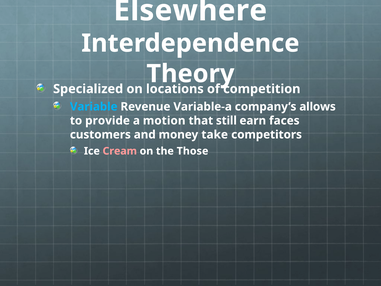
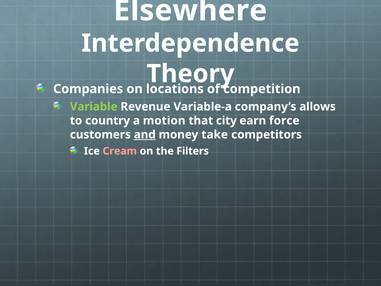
Specialized: Specialized -> Companies
Variable colour: light blue -> light green
provide: provide -> country
still: still -> city
faces: faces -> force
and underline: none -> present
Those: Those -> Filters
